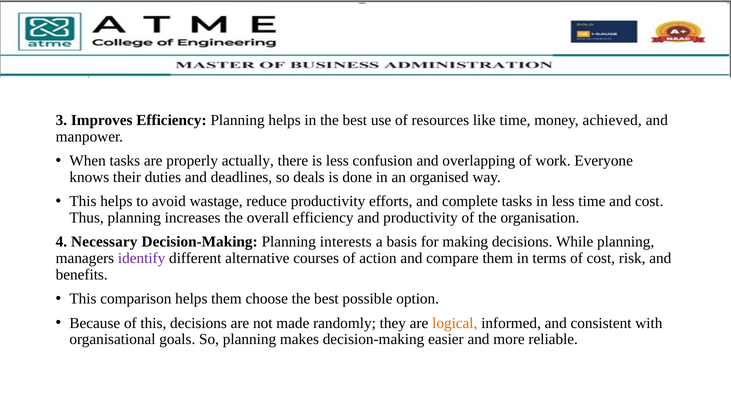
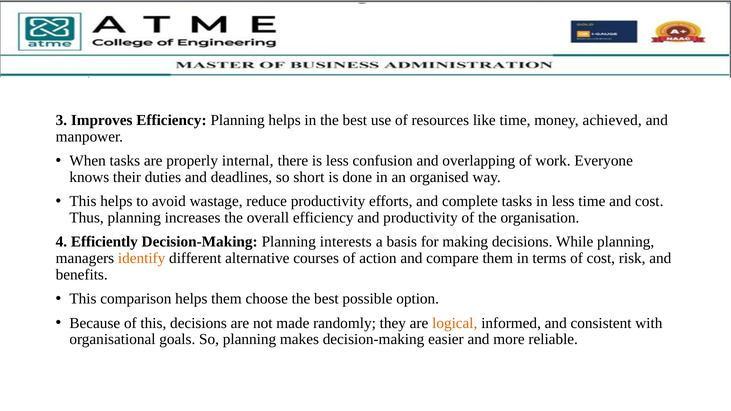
actually: actually -> internal
deals: deals -> short
Necessary: Necessary -> Efficiently
identify colour: purple -> orange
